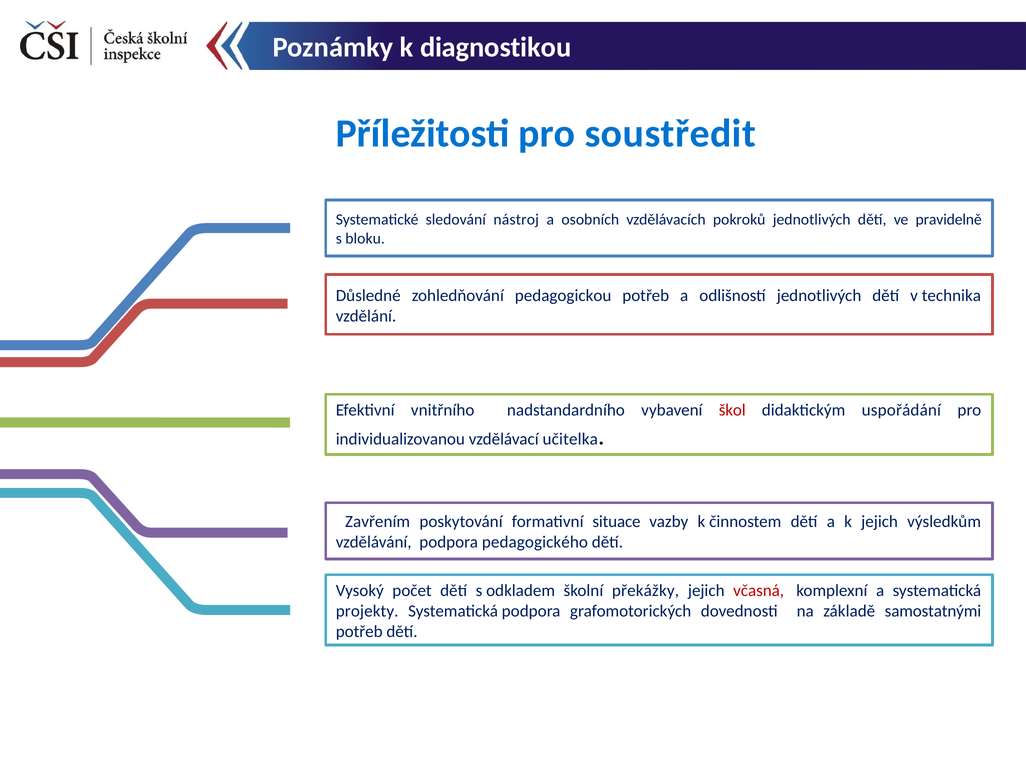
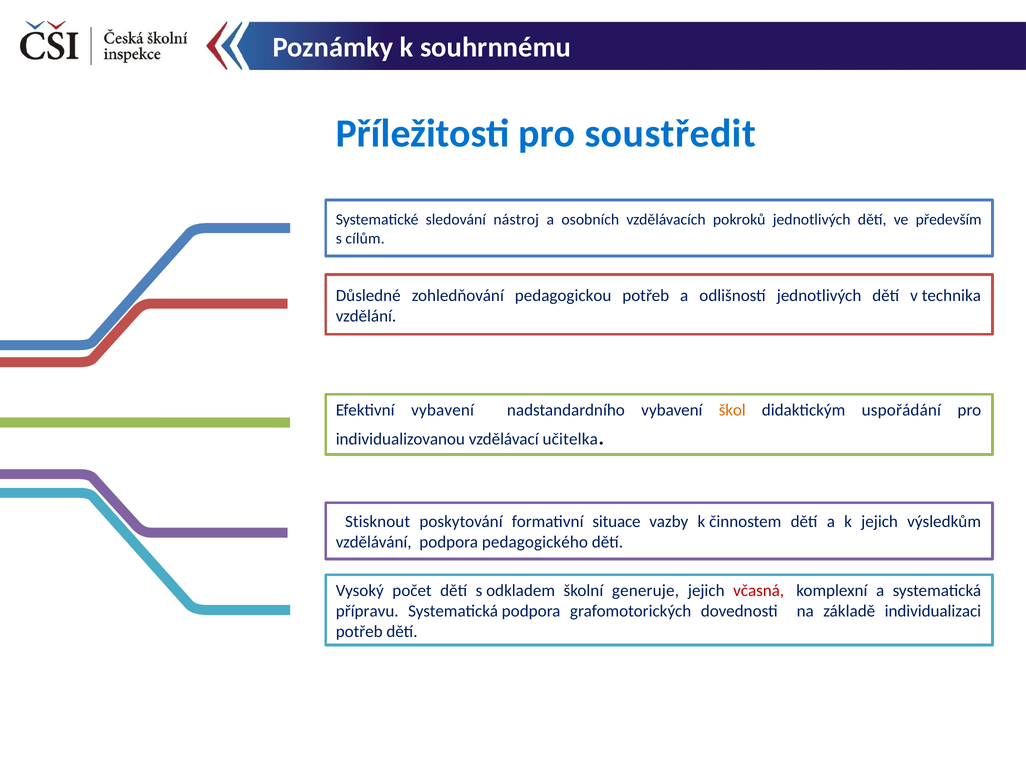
diagnostikou: diagnostikou -> souhrnnému
pravidelně: pravidelně -> především
bloku: bloku -> cílům
Efektivní vnitřního: vnitřního -> vybavení
škol colour: red -> orange
Zavřením: Zavřením -> Stisknout
překážky: překážky -> generuje
projekty: projekty -> přípravu
samostatnými: samostatnými -> individualizaci
